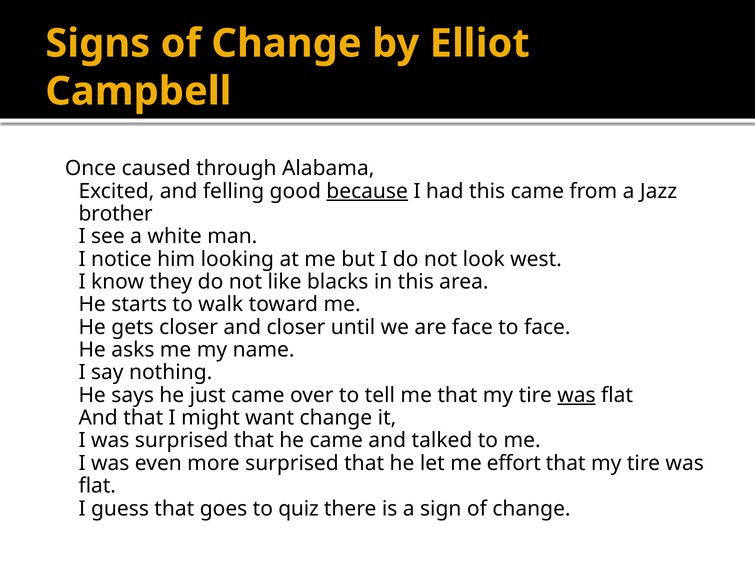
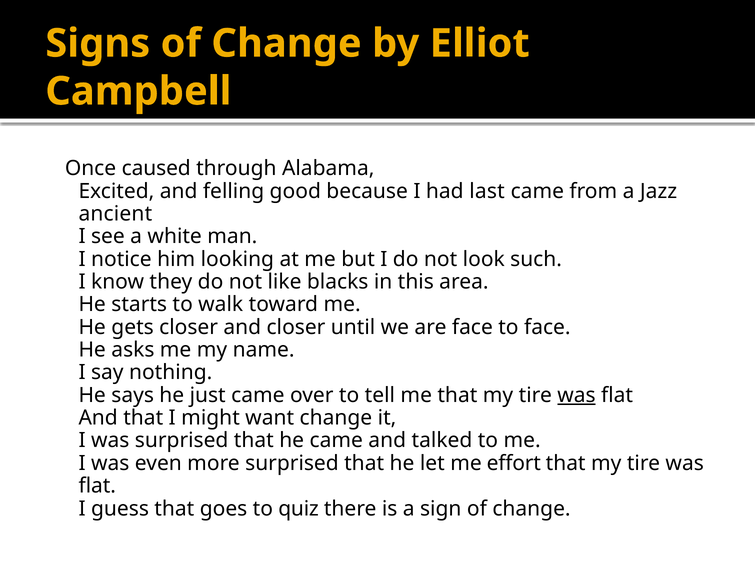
because underline: present -> none
had this: this -> last
brother: brother -> ancient
west: west -> such
